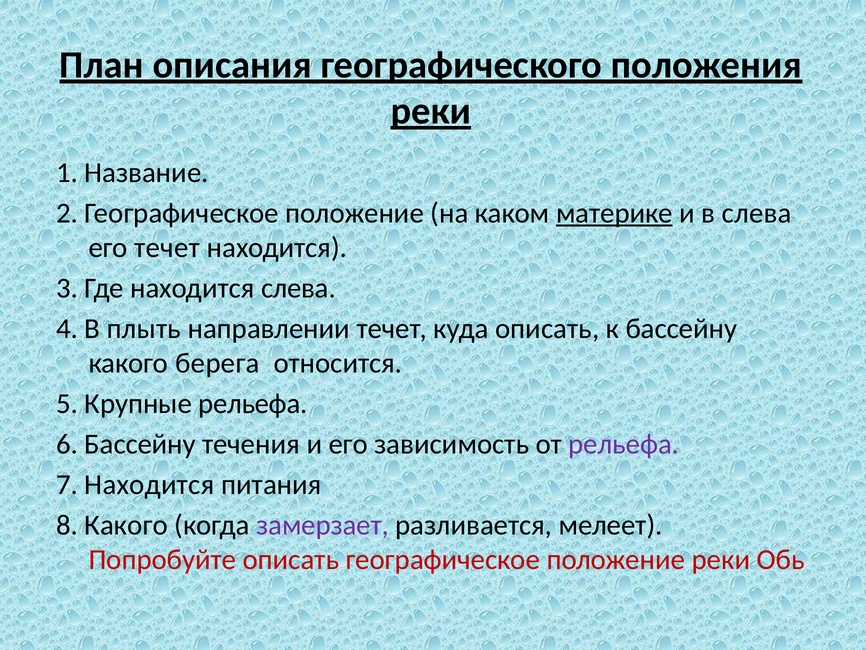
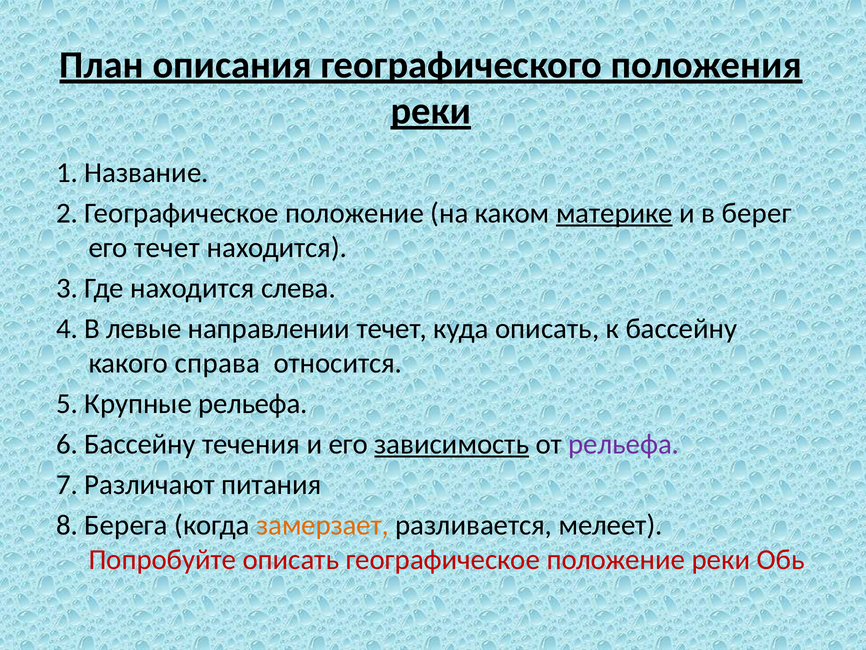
в слева: слева -> берег
плыть: плыть -> левые
берега: берега -> справа
зависимость underline: none -> present
7 Находится: Находится -> Различают
8 Какого: Какого -> Берега
замерзает colour: purple -> orange
